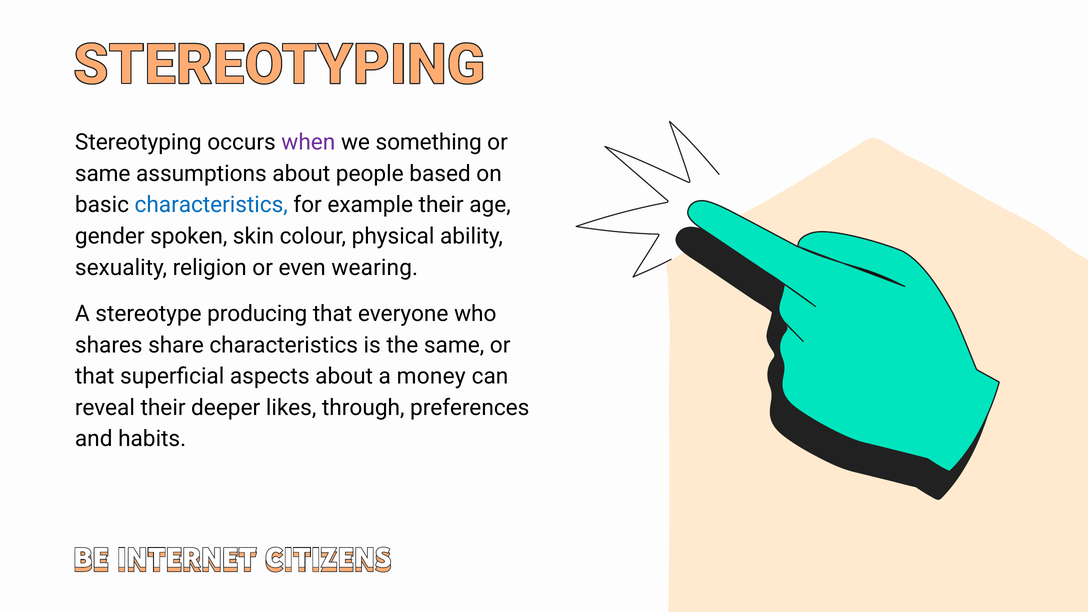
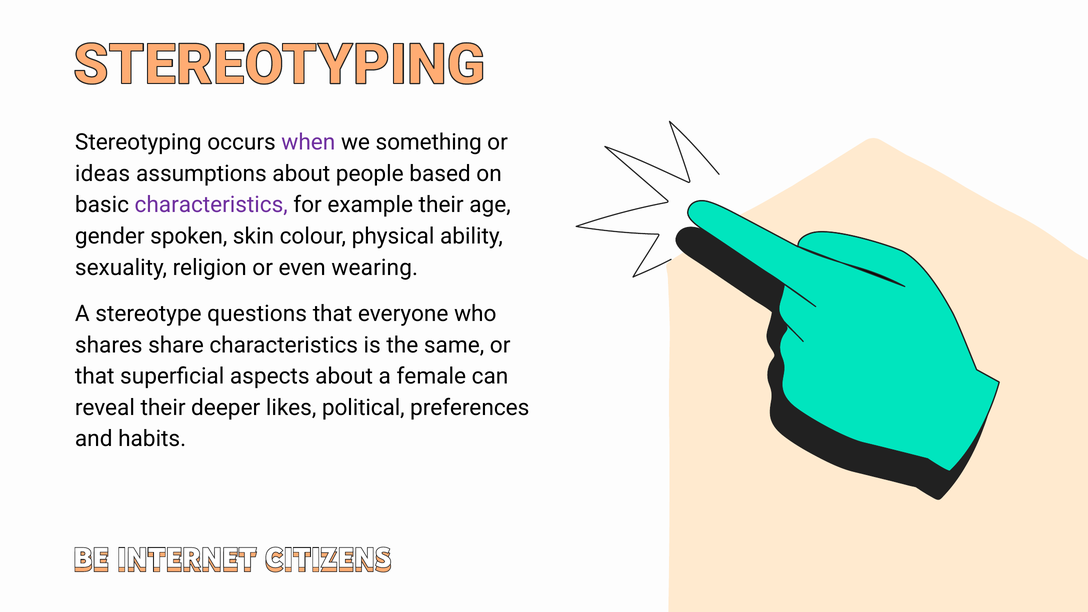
same at (103, 174): same -> ideas
characteristics at (211, 205) colour: blue -> purple
producing: producing -> questions
money: money -> female
through: through -> political
